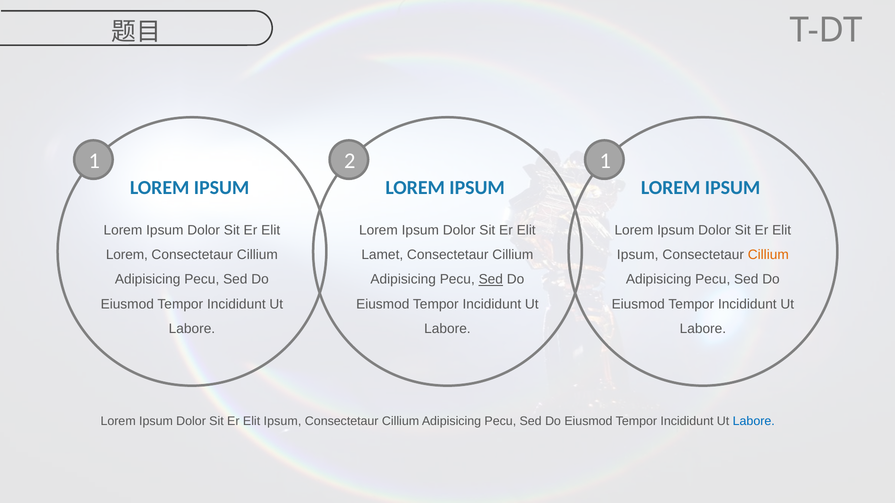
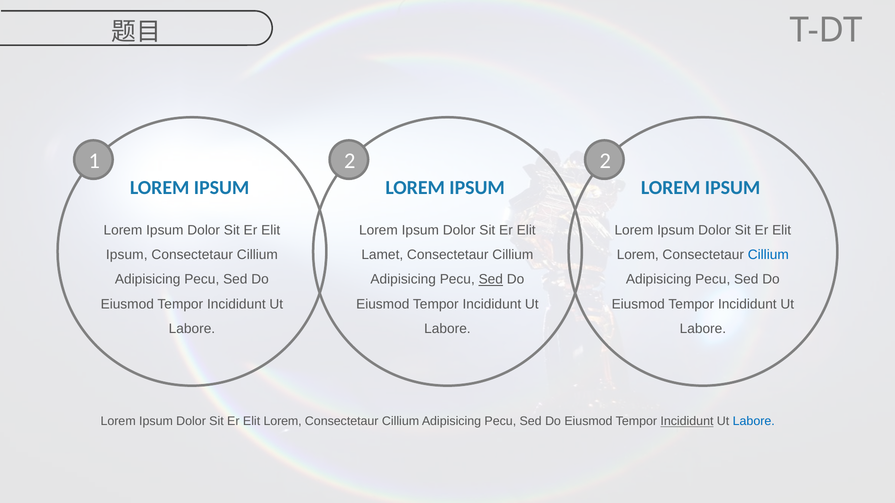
2 1: 1 -> 2
Lorem at (127, 255): Lorem -> Ipsum
Ipsum at (638, 255): Ipsum -> Lorem
Cillium at (768, 255) colour: orange -> blue
Ipsum at (282, 422): Ipsum -> Lorem
Incididunt at (687, 422) underline: none -> present
